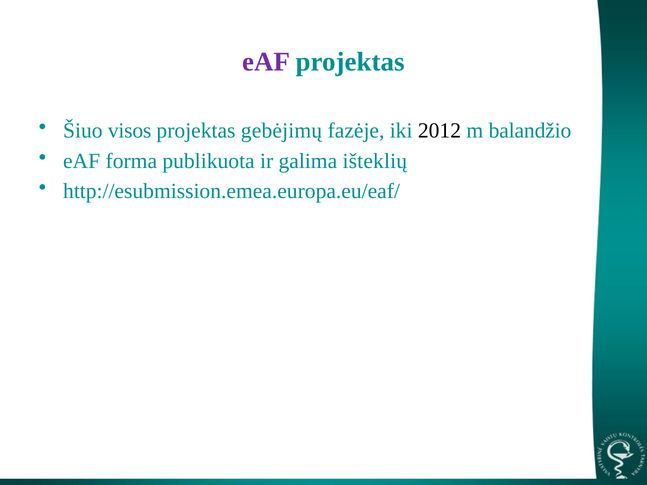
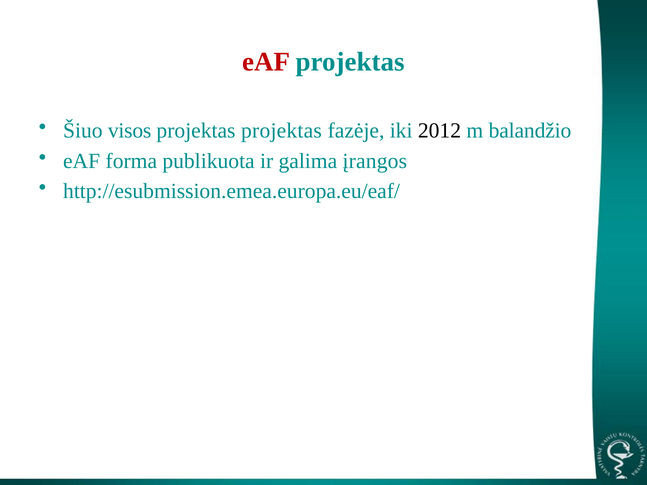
eAF at (266, 62) colour: purple -> red
projektas gebėjimų: gebėjimų -> projektas
išteklių: išteklių -> įrangos
